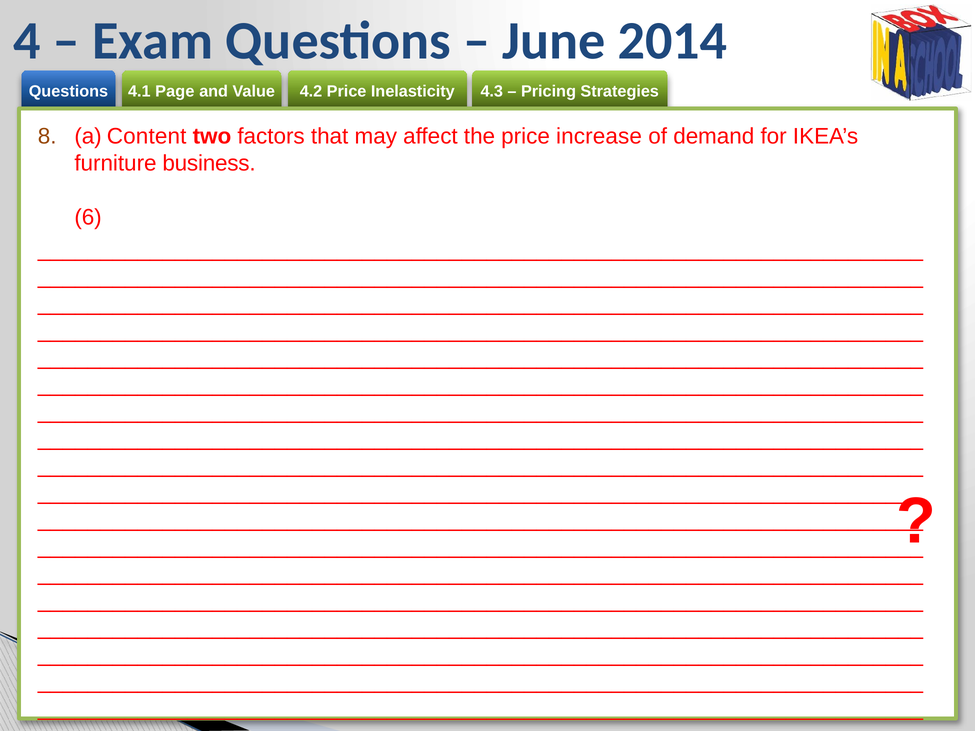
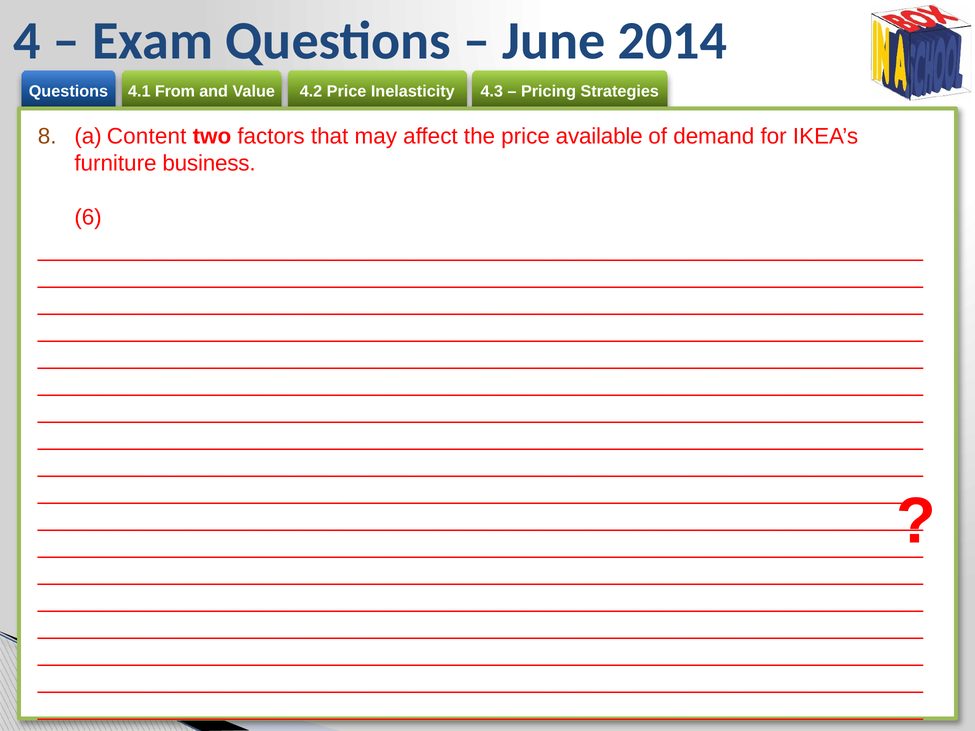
Page: Page -> From
increase: increase -> available
